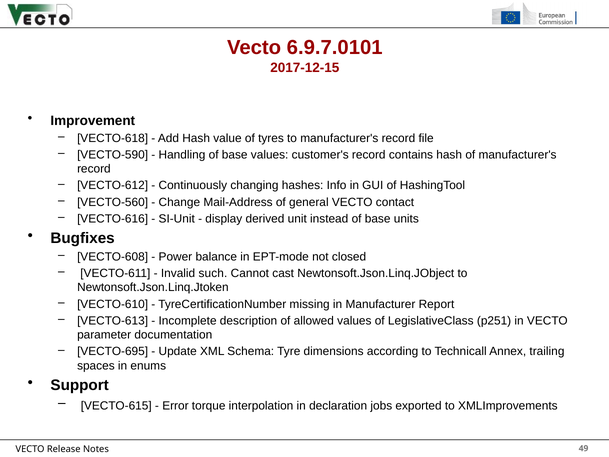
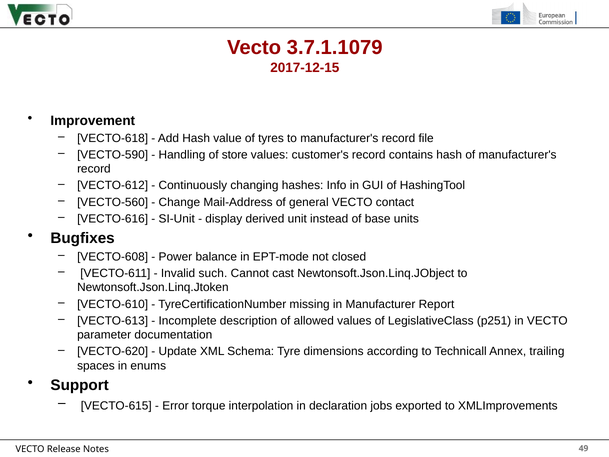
6.9.7.0101: 6.9.7.0101 -> 3.7.1.1079
Handling of base: base -> store
VECTO-695: VECTO-695 -> VECTO-620
